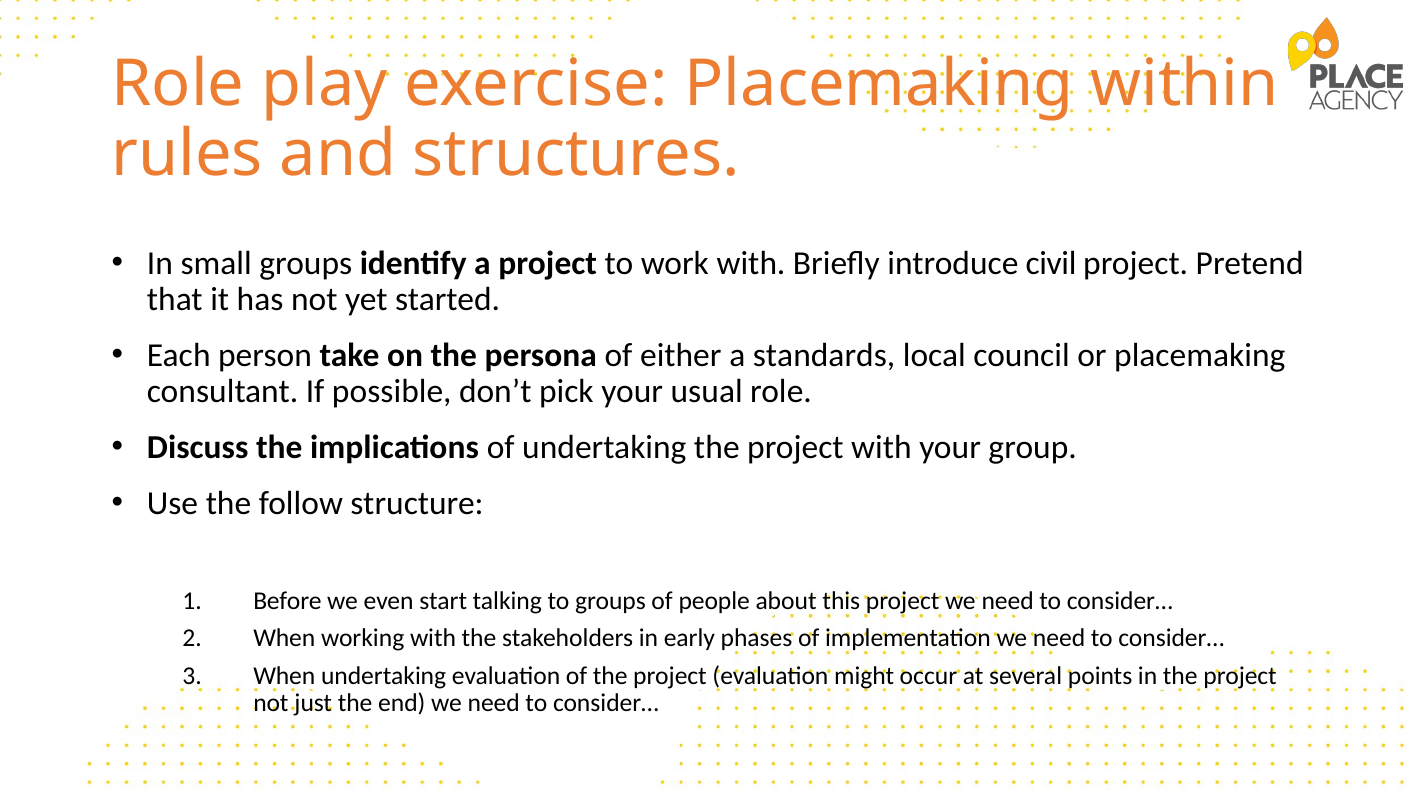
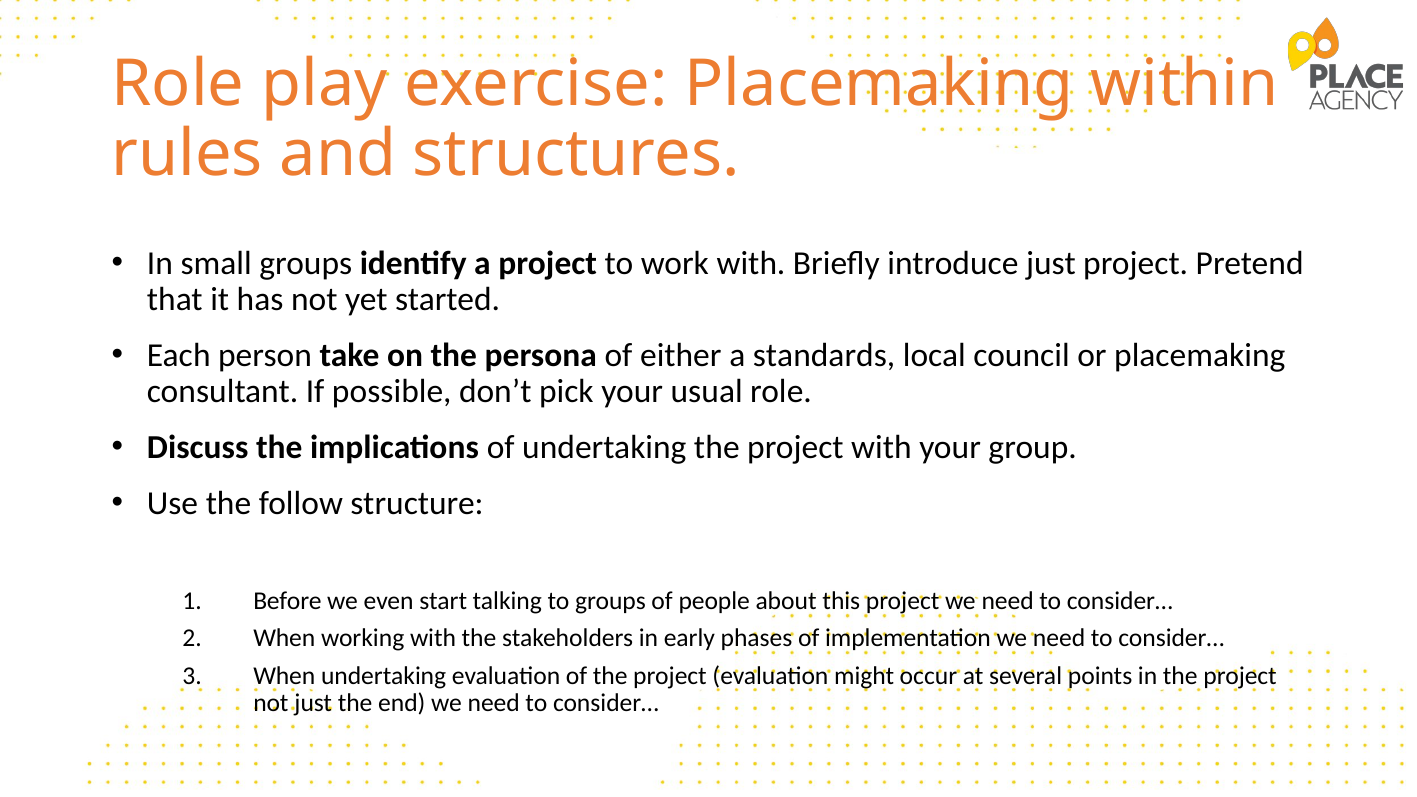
introduce civil: civil -> just
